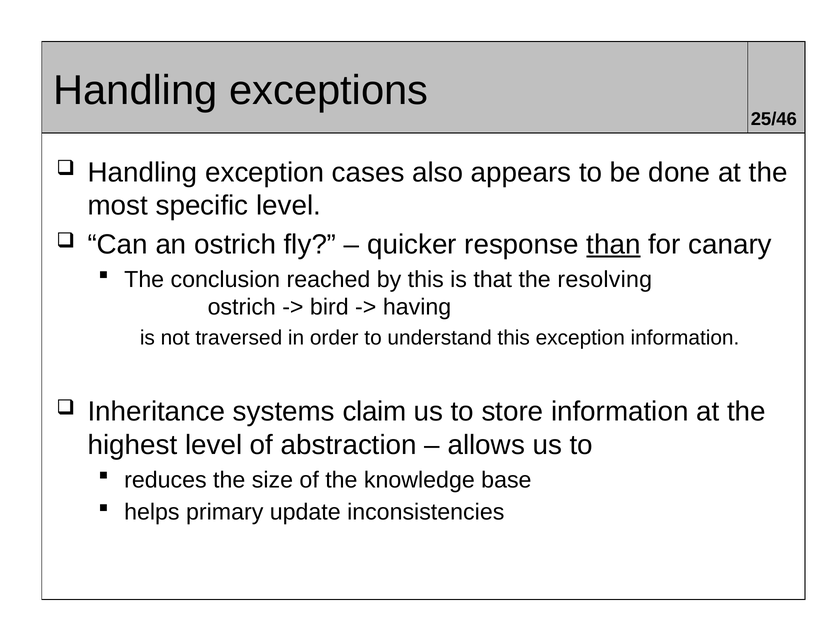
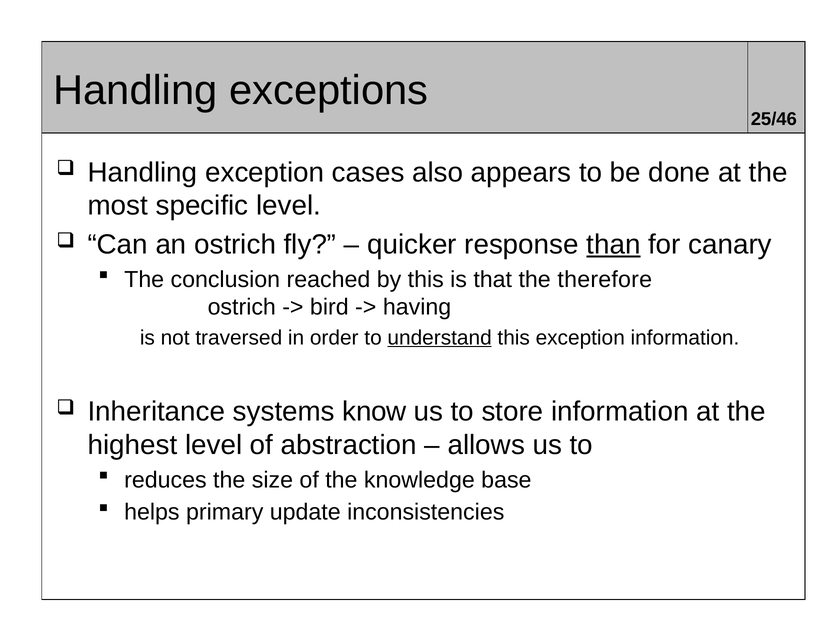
resolving: resolving -> therefore
understand underline: none -> present
claim: claim -> know
